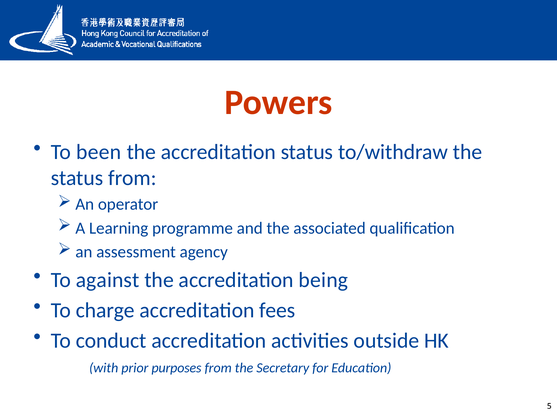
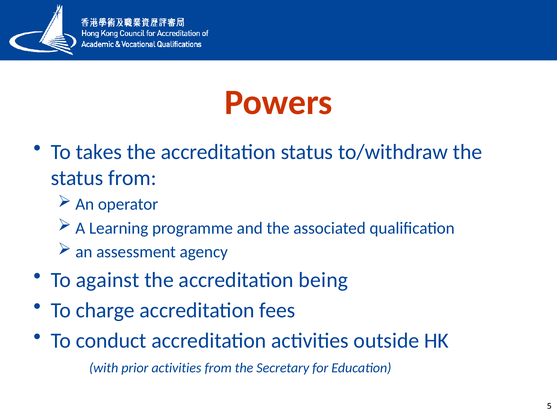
been: been -> takes
prior purposes: purposes -> activities
